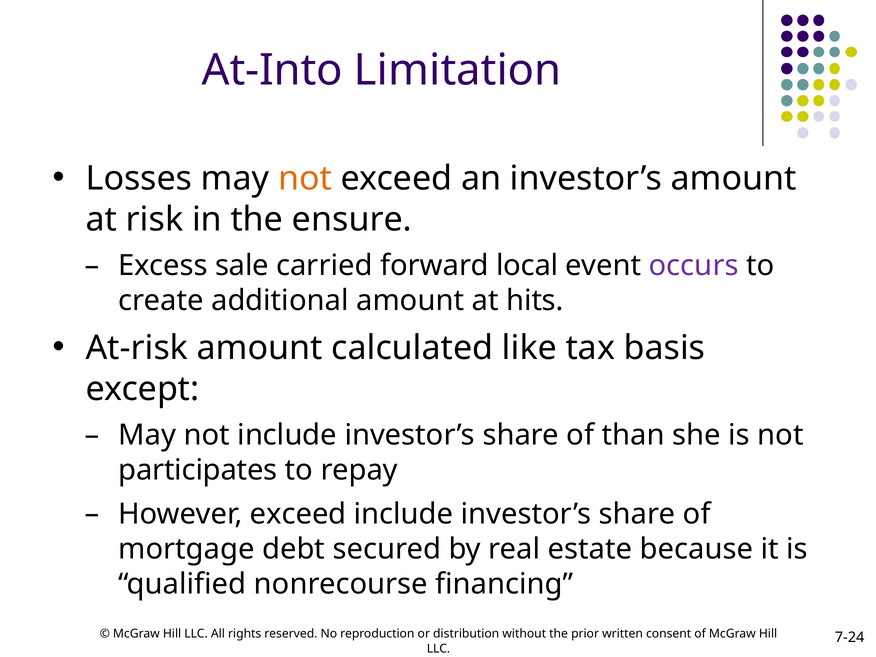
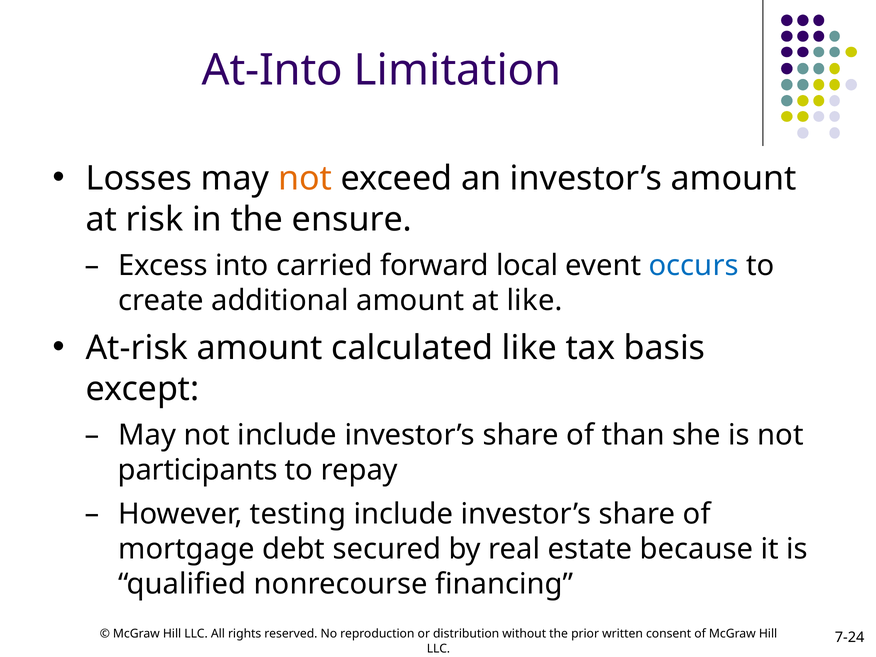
sale: sale -> into
occurs colour: purple -> blue
at hits: hits -> like
participates: participates -> participants
However exceed: exceed -> testing
